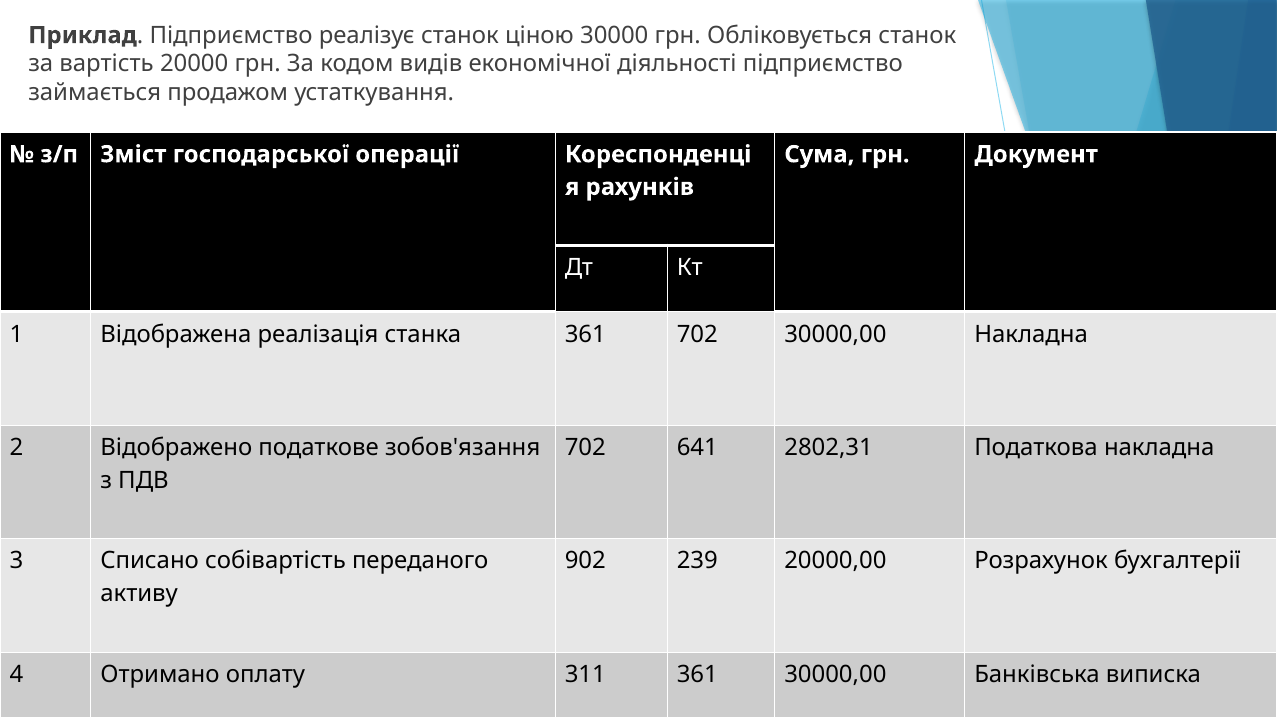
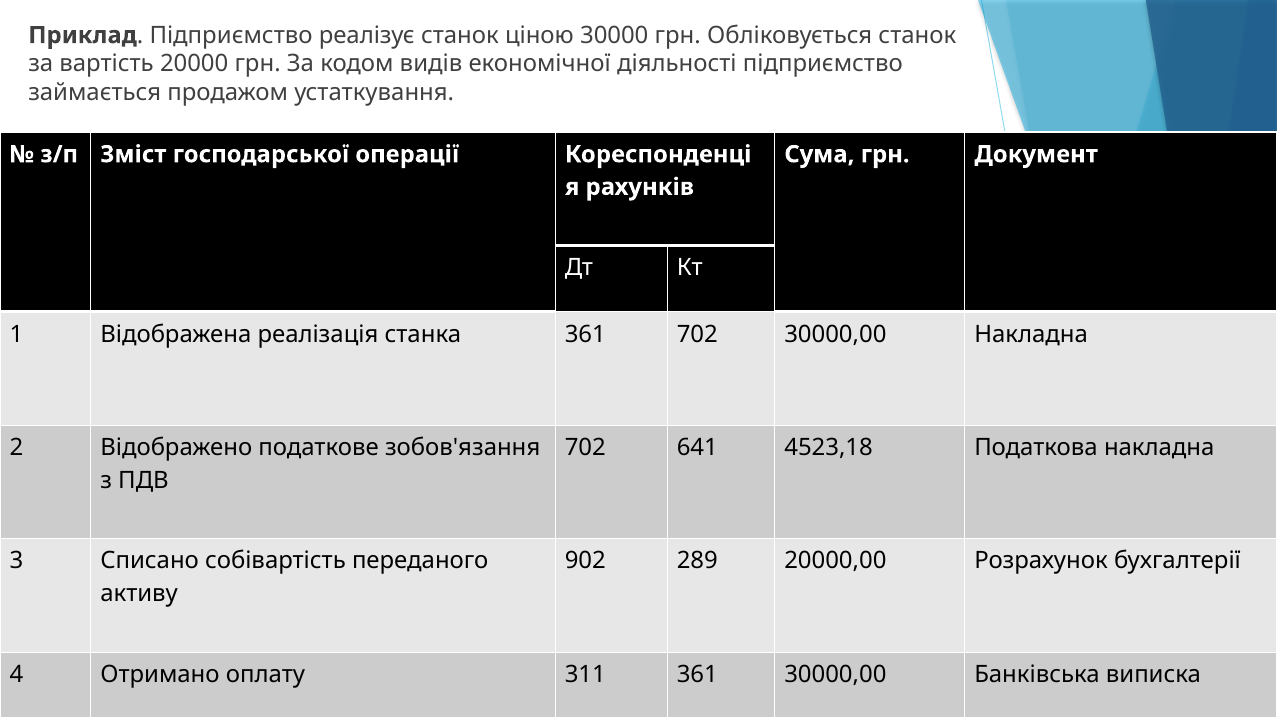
2802,31: 2802,31 -> 4523,18
239: 239 -> 289
